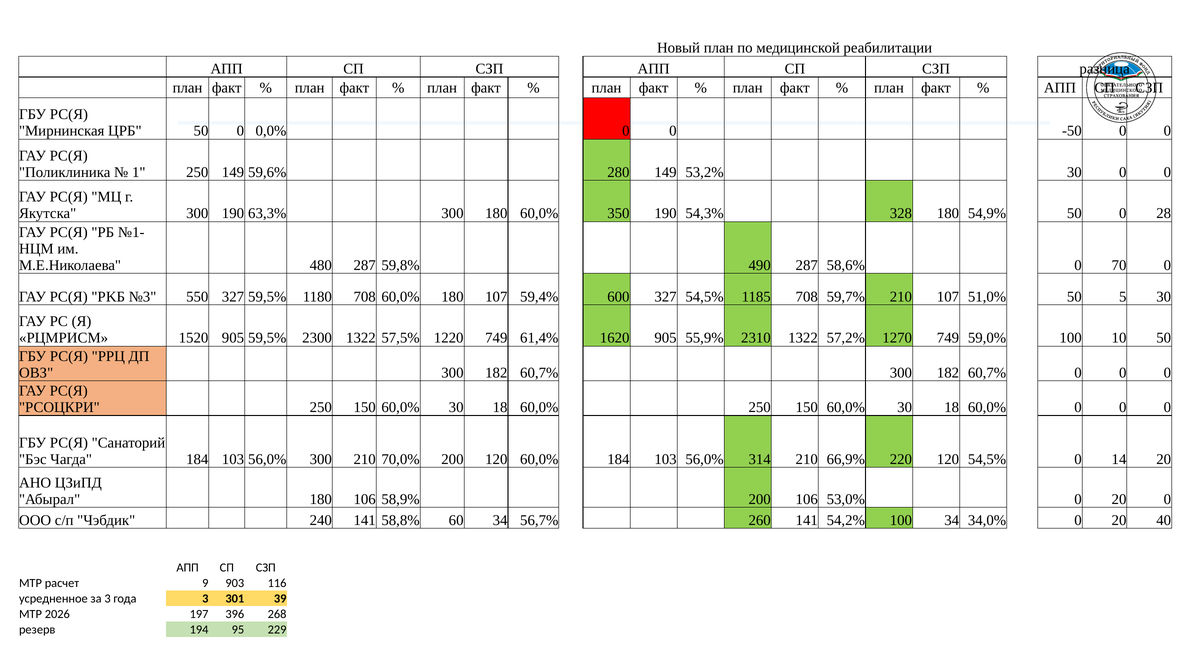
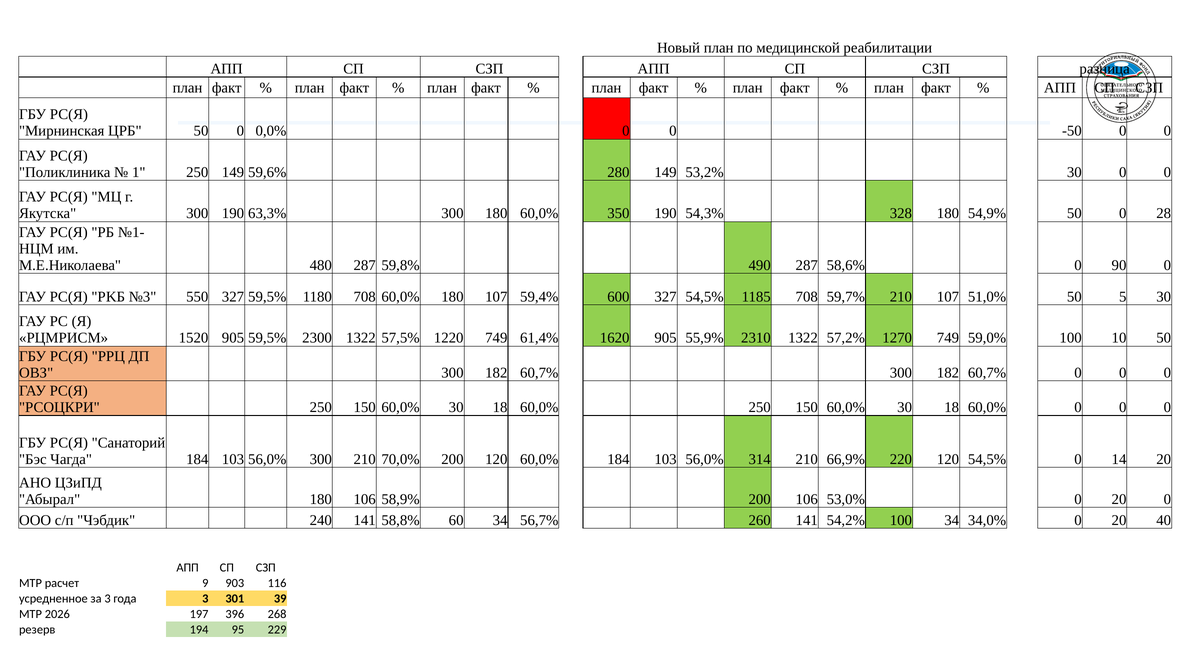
70: 70 -> 90
